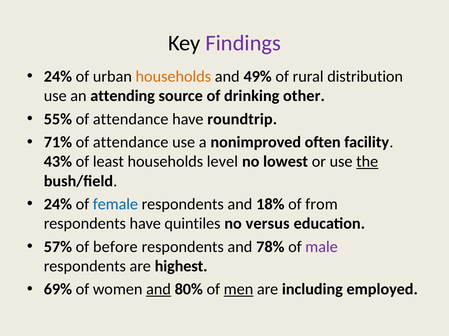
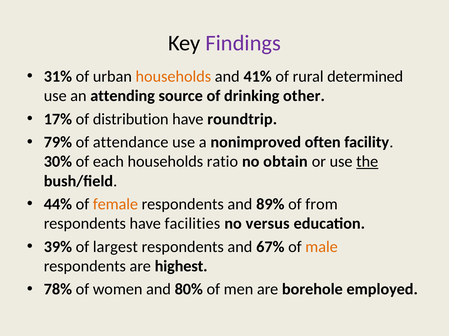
24% at (58, 77): 24% -> 31%
49%: 49% -> 41%
distribution: distribution -> determined
55%: 55% -> 17%
attendance at (131, 119): attendance -> distribution
71%: 71% -> 79%
43%: 43% -> 30%
least: least -> each
level: level -> ratio
lowest: lowest -> obtain
24% at (58, 205): 24% -> 44%
female colour: blue -> orange
18%: 18% -> 89%
quintiles: quintiles -> facilities
57%: 57% -> 39%
before: before -> largest
78%: 78% -> 67%
male colour: purple -> orange
69%: 69% -> 78%
and at (158, 290) underline: present -> none
men underline: present -> none
including: including -> borehole
